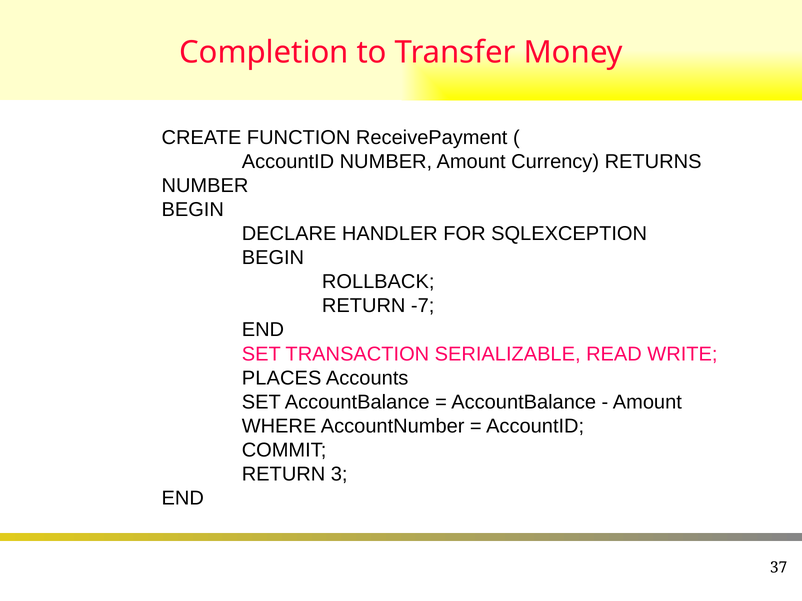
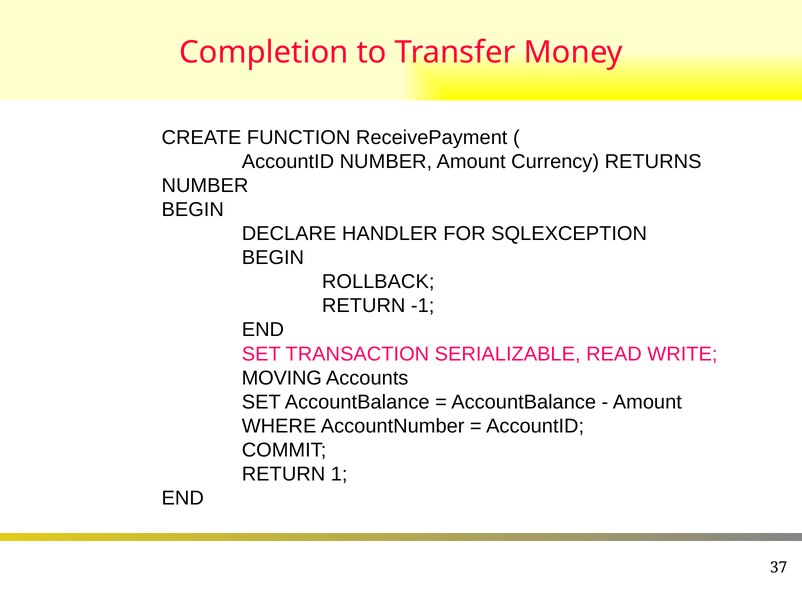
-7: -7 -> -1
PLACES: PLACES -> MOVING
3: 3 -> 1
